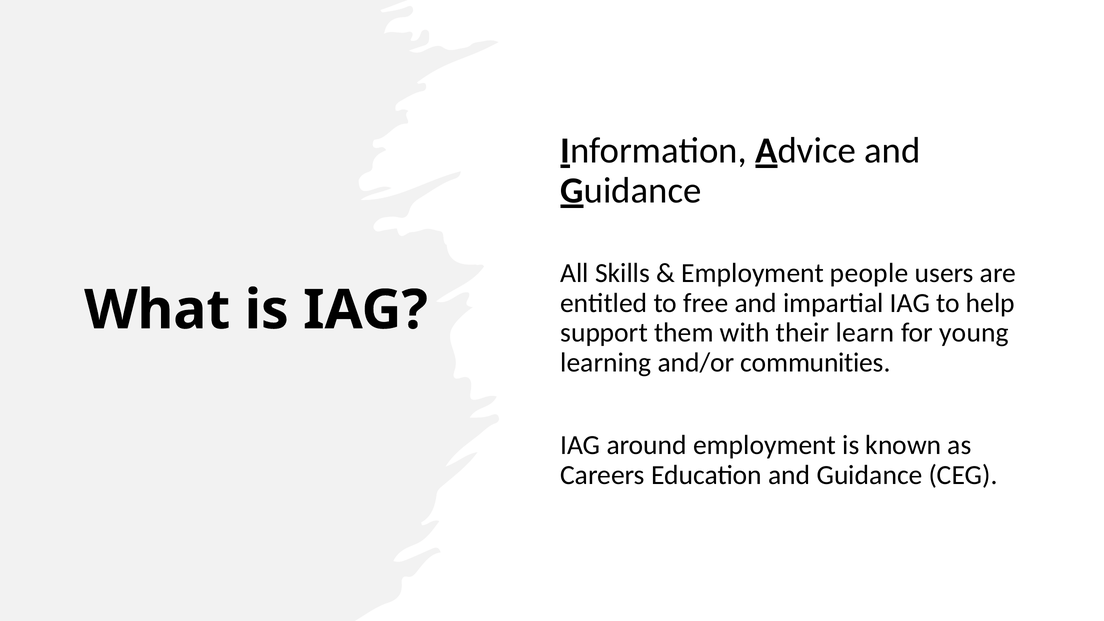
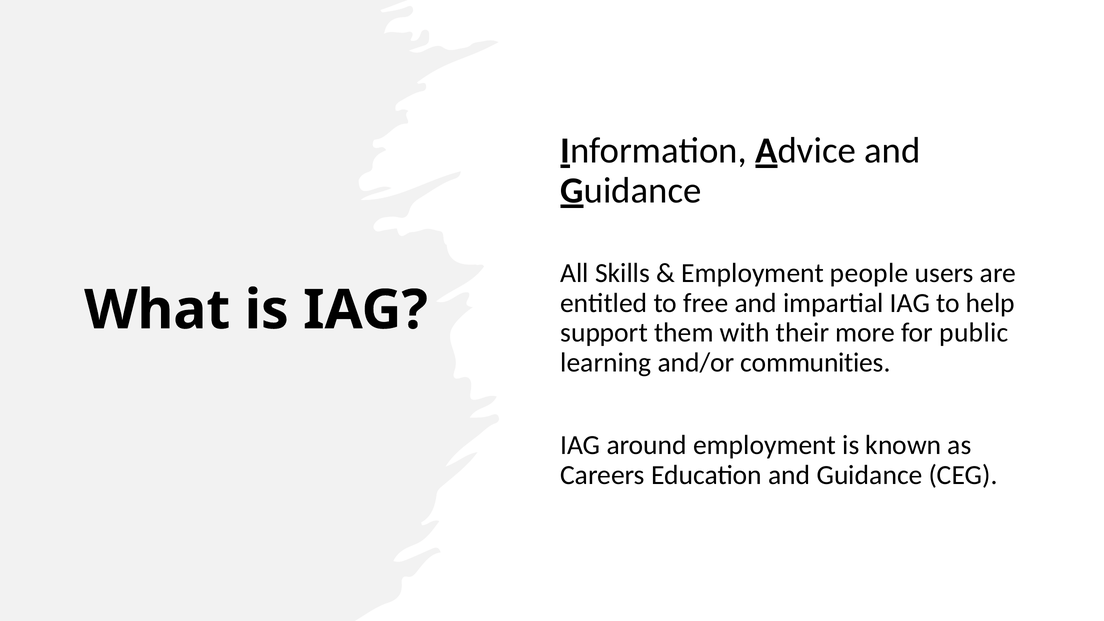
learn: learn -> more
young: young -> public
